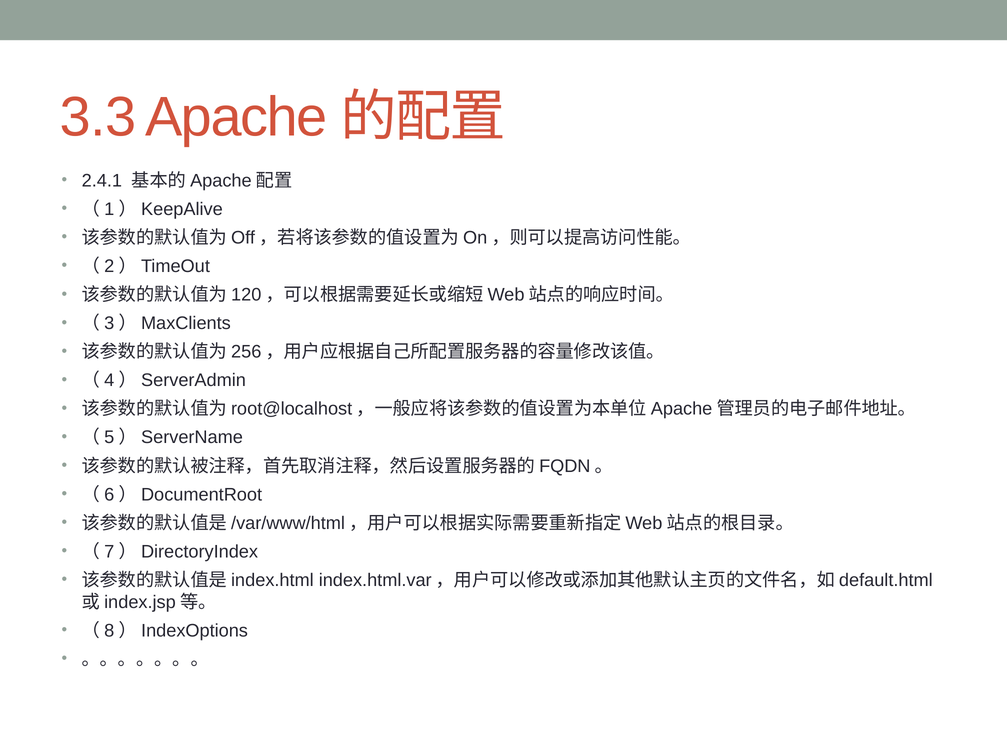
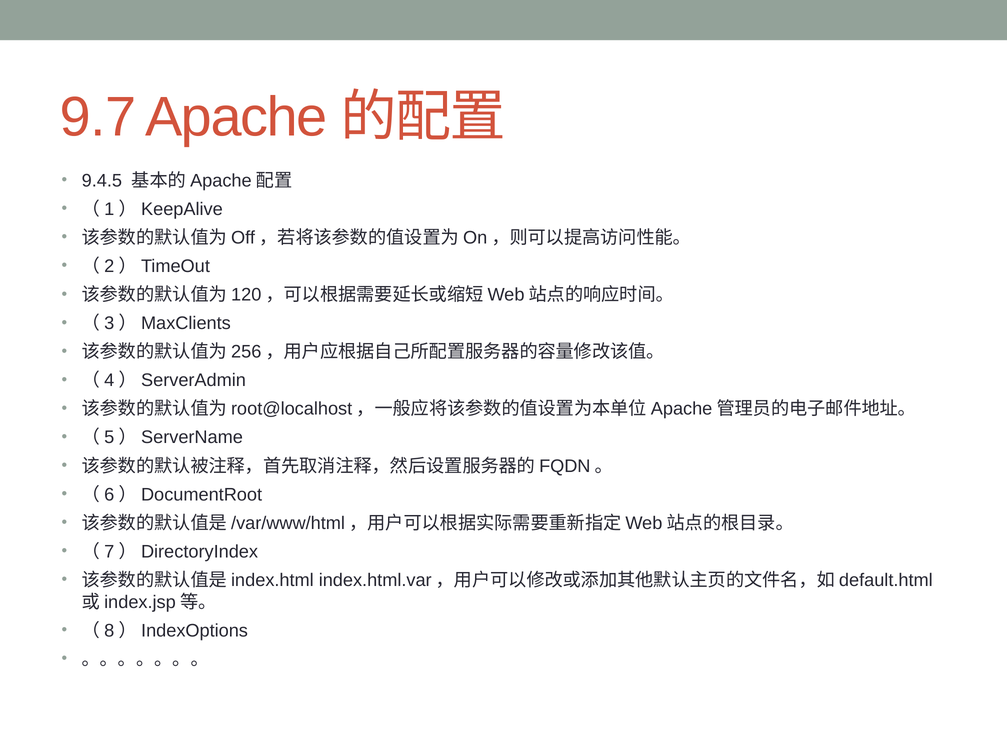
3.3: 3.3 -> 9.7
2.4.1: 2.4.1 -> 9.4.5
